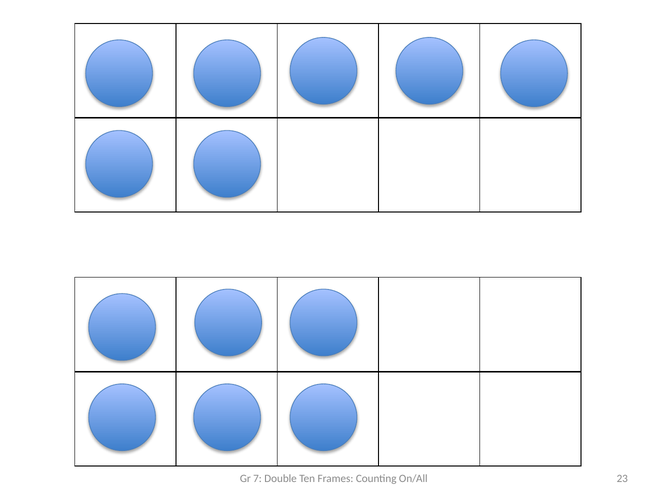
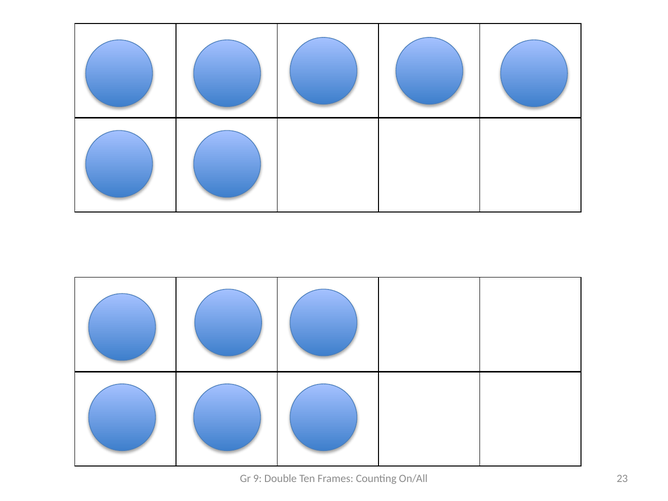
7: 7 -> 9
